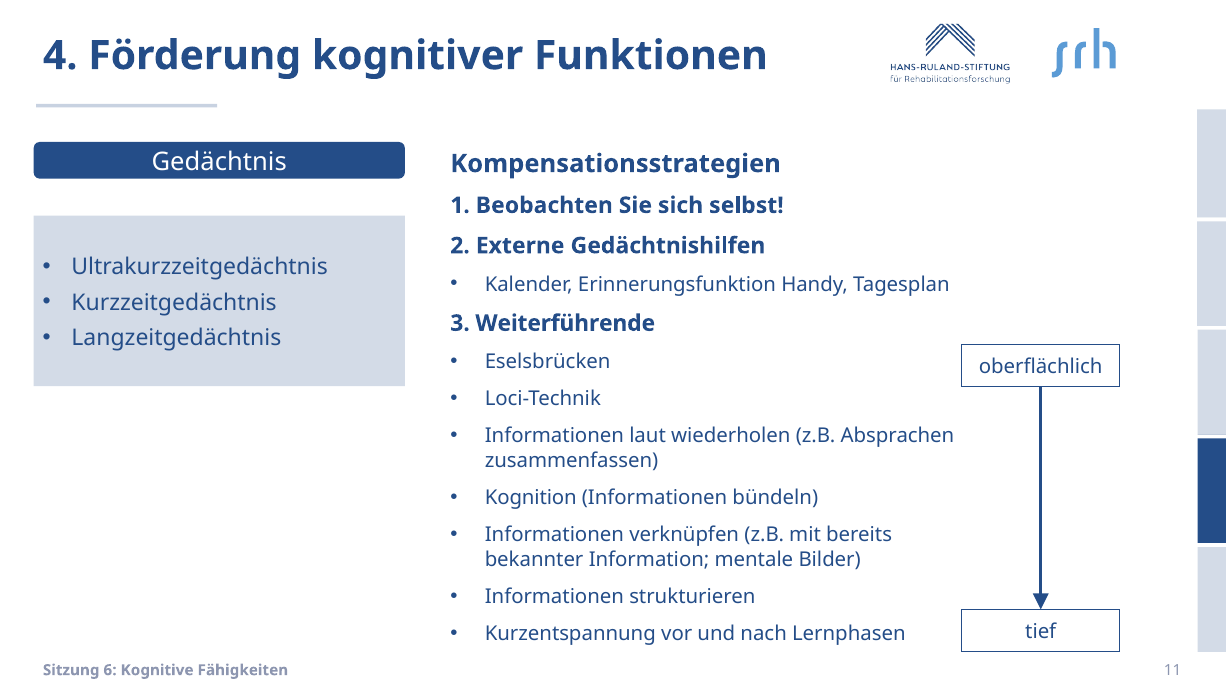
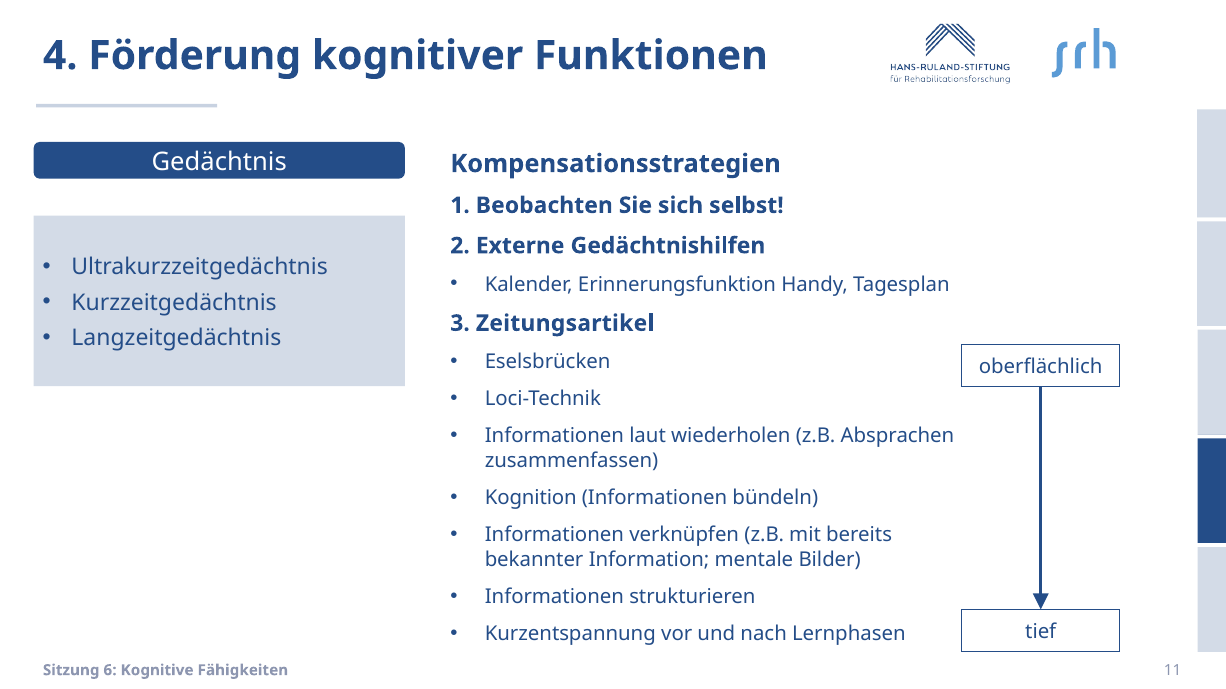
Weiterführende: Weiterführende -> Zeitungsartikel
